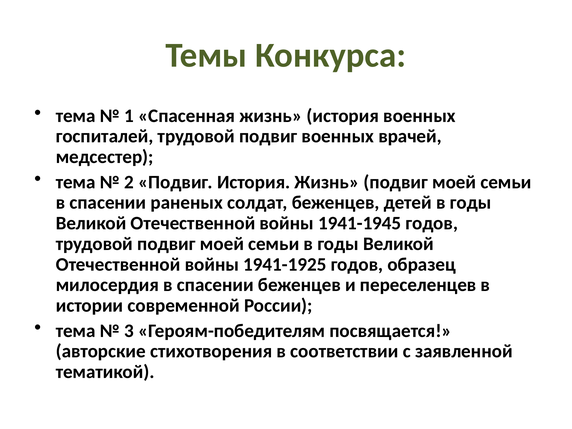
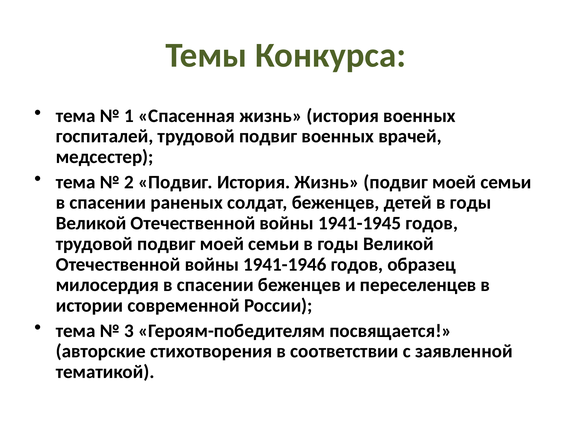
1941-1925: 1941-1925 -> 1941-1946
